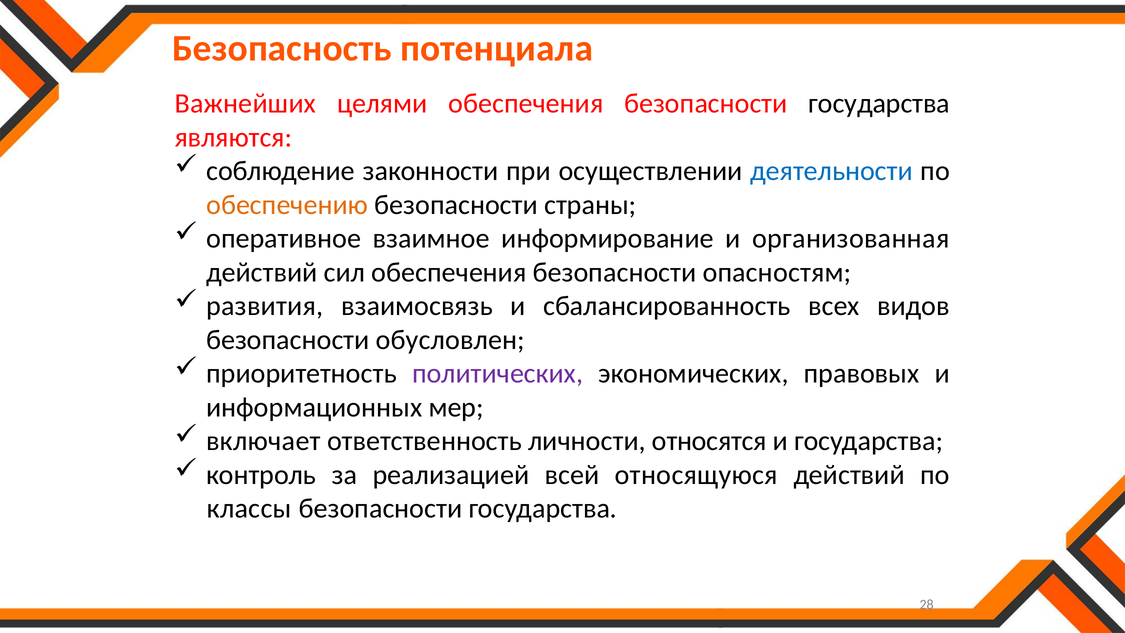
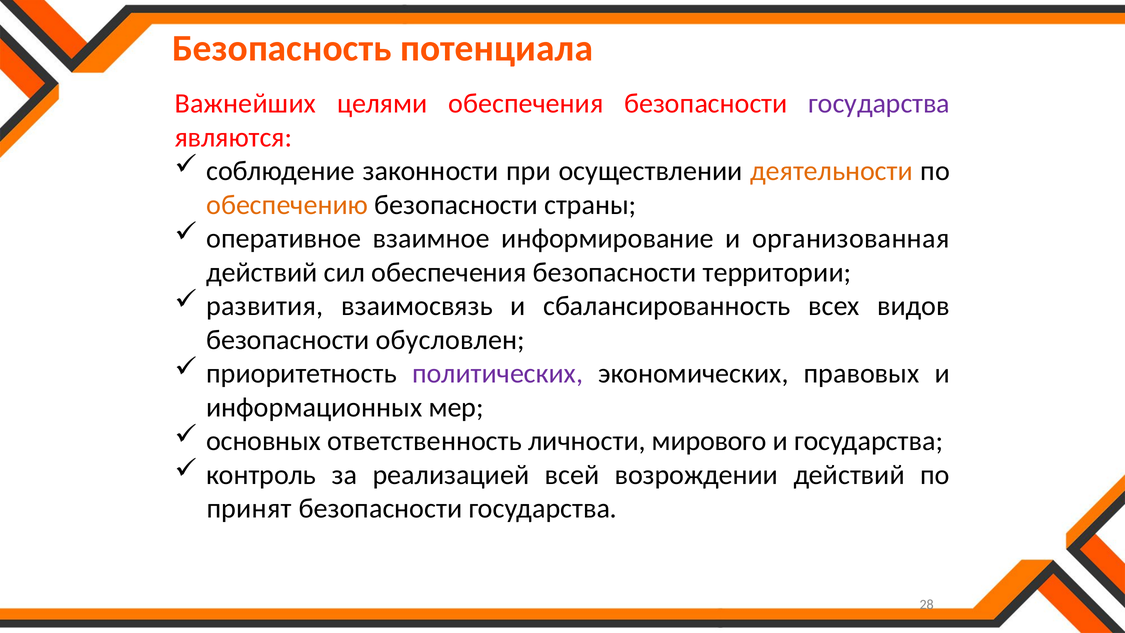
государства at (879, 103) colour: black -> purple
деятельности colour: blue -> orange
опасностям: опасностям -> территории
включает: включает -> основных
относятся: относятся -> мирового
относящуюся: относящуюся -> возрождении
классы: классы -> принят
